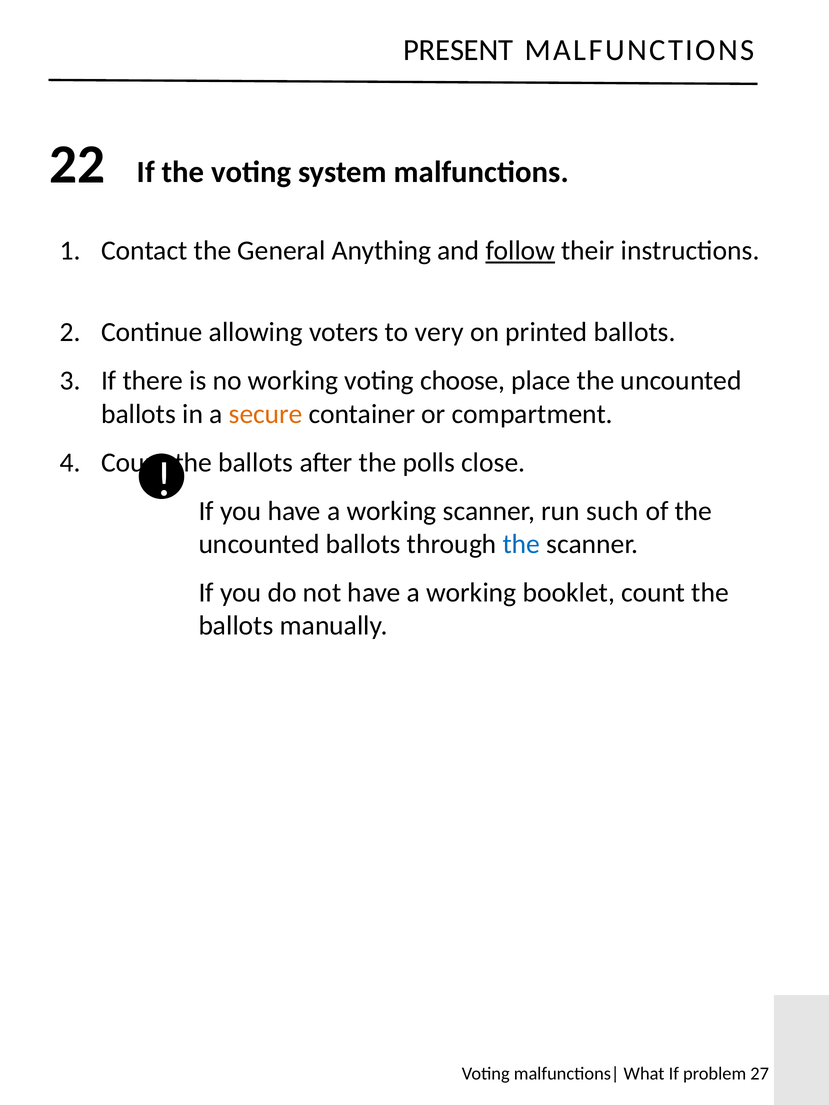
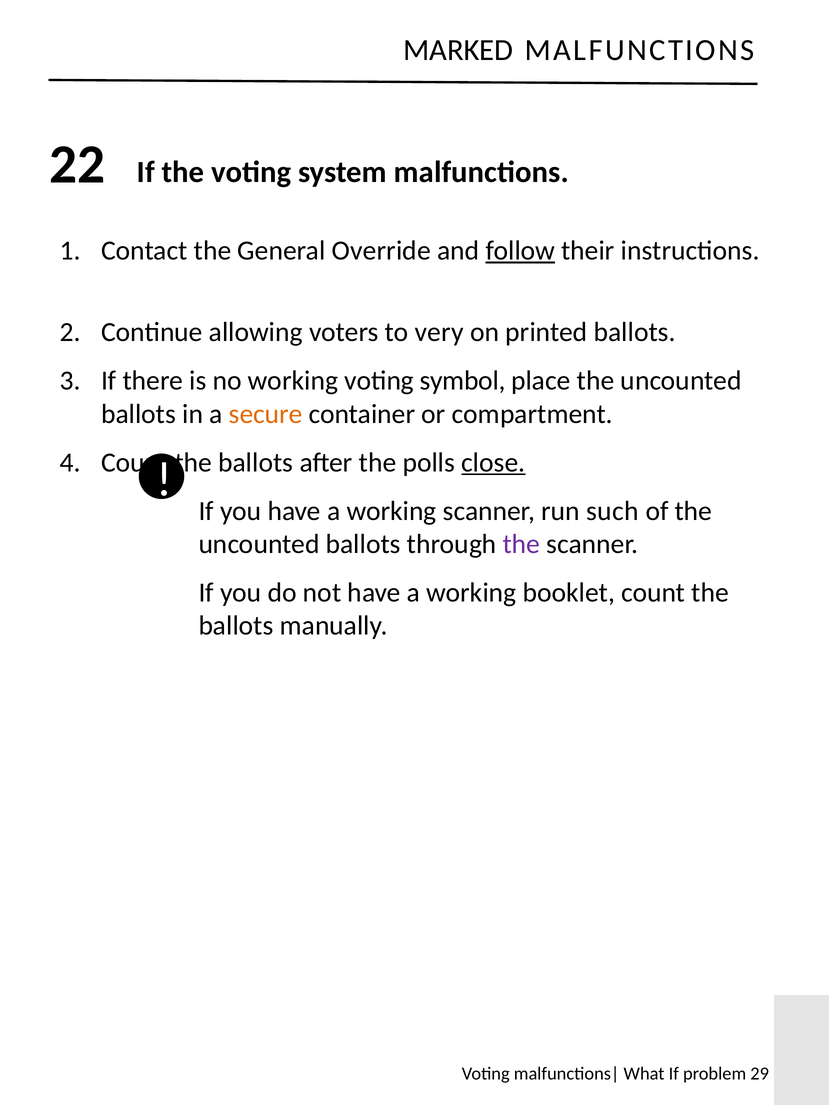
PRESENT: PRESENT -> MARKED
Anything: Anything -> Override
choose: choose -> symbol
close underline: none -> present
the at (521, 544) colour: blue -> purple
27: 27 -> 29
